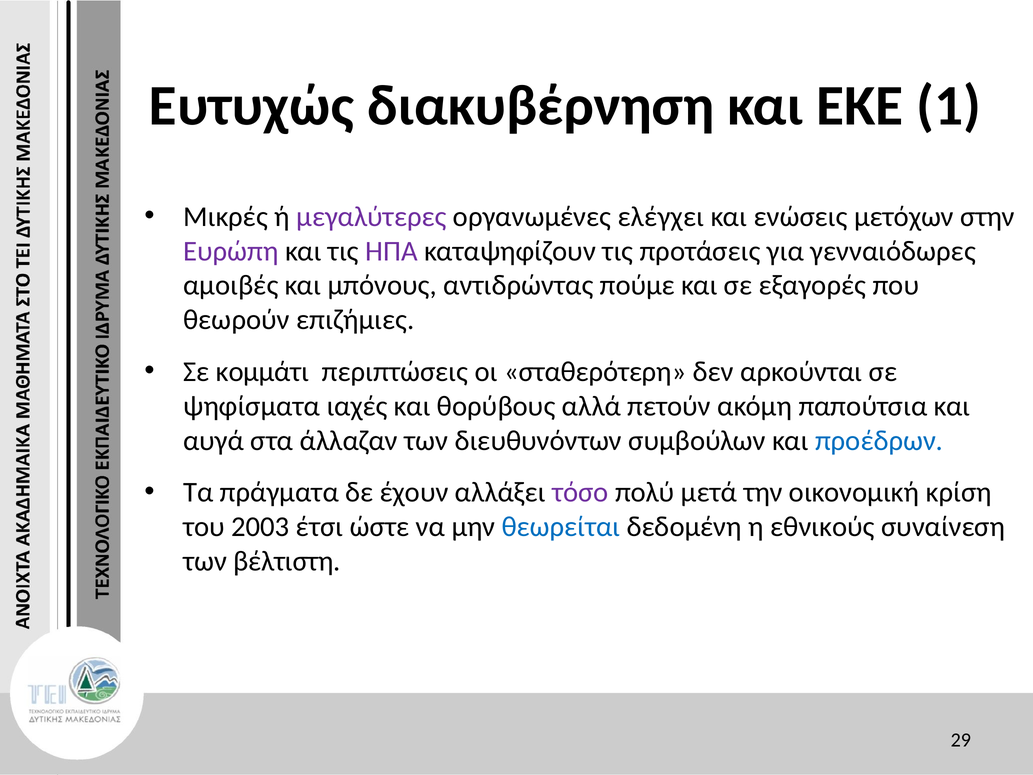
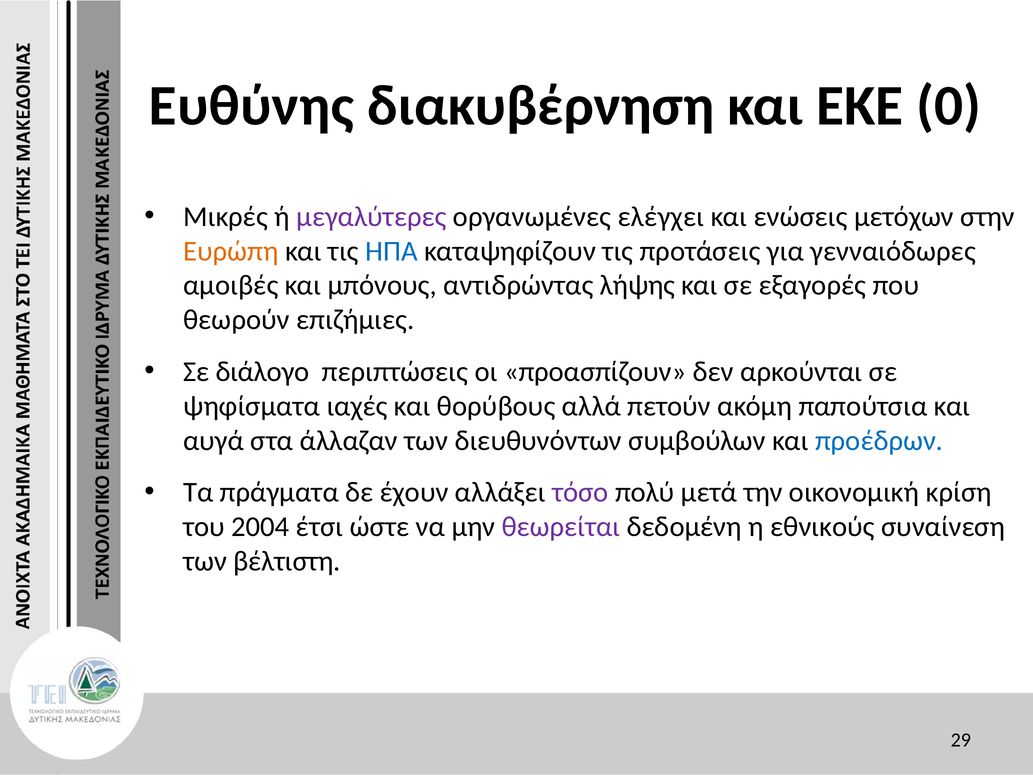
Ευτυχώς: Ευτυχώς -> Ευθύνης
1: 1 -> 0
Ευρώπη colour: purple -> orange
ΗΠΑ colour: purple -> blue
πούμε: πούμε -> λήψης
κομμάτι: κομμάτι -> διάλογο
σταθερότερη: σταθερότερη -> προασπίζουν
2003: 2003 -> 2004
θεωρείται colour: blue -> purple
